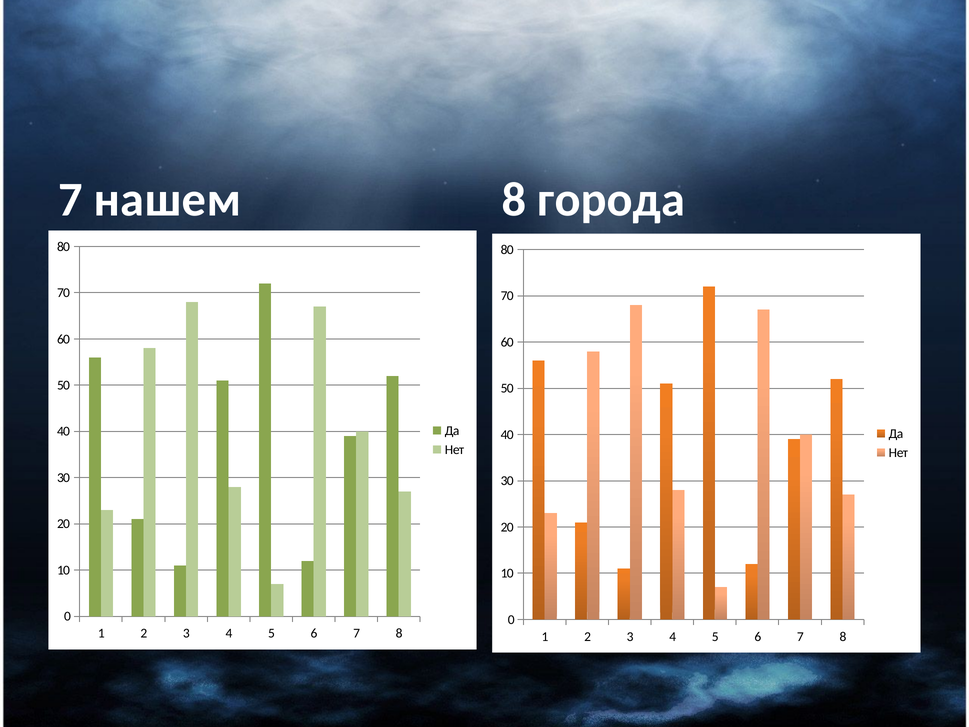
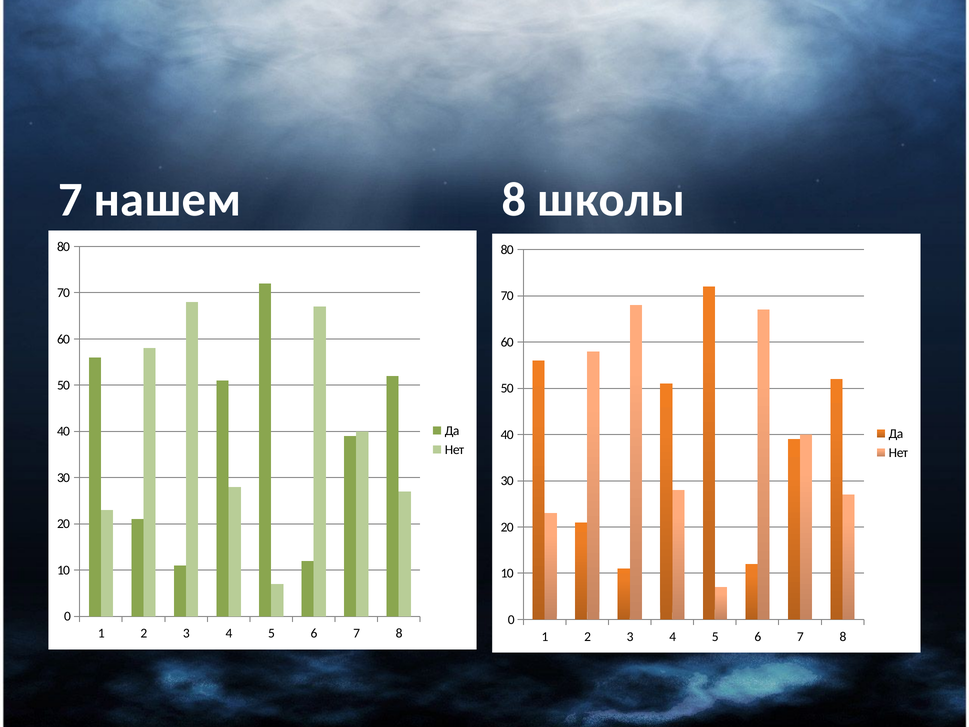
города: города -> школы
